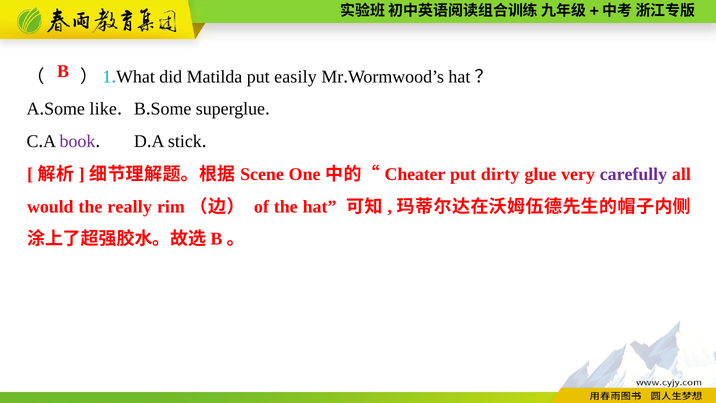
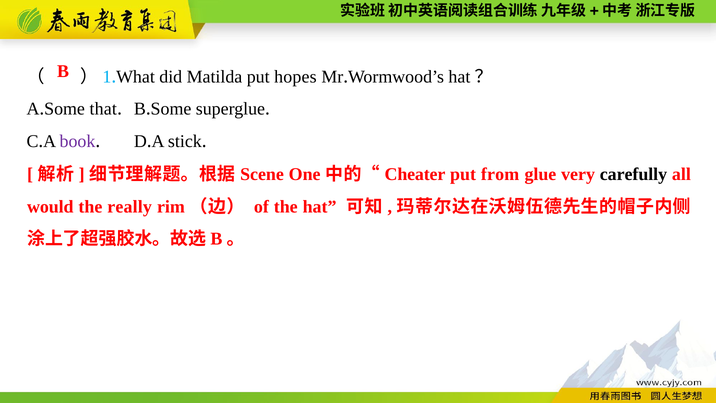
easily: easily -> hopes
like: like -> that
dirty: dirty -> from
carefully colour: purple -> black
